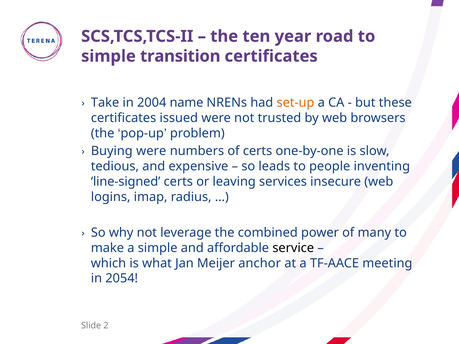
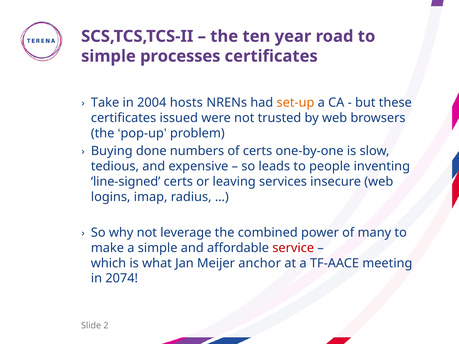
transition: transition -> processes
name: name -> hosts
Buying were: were -> done
service colour: black -> red
2054: 2054 -> 2074
